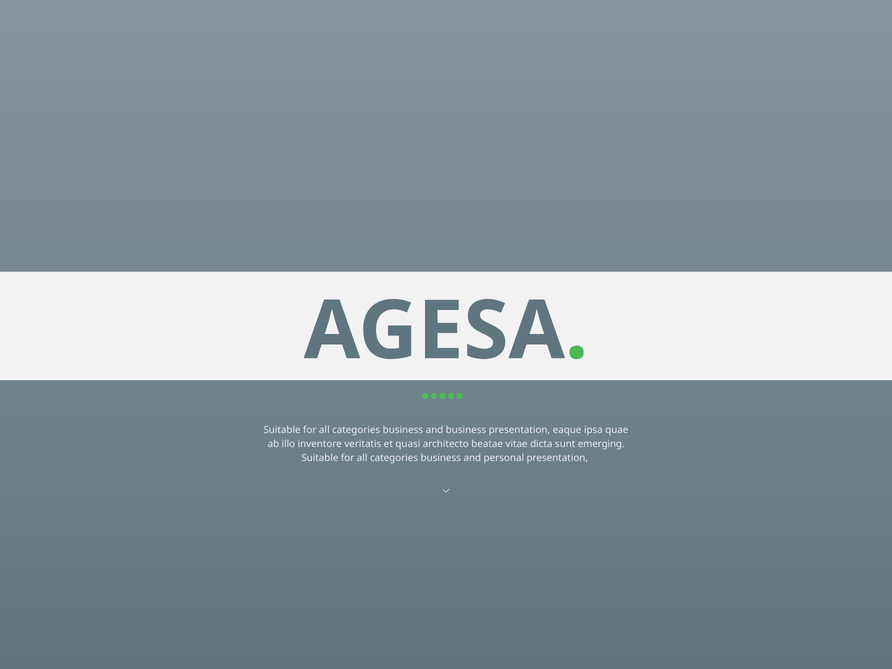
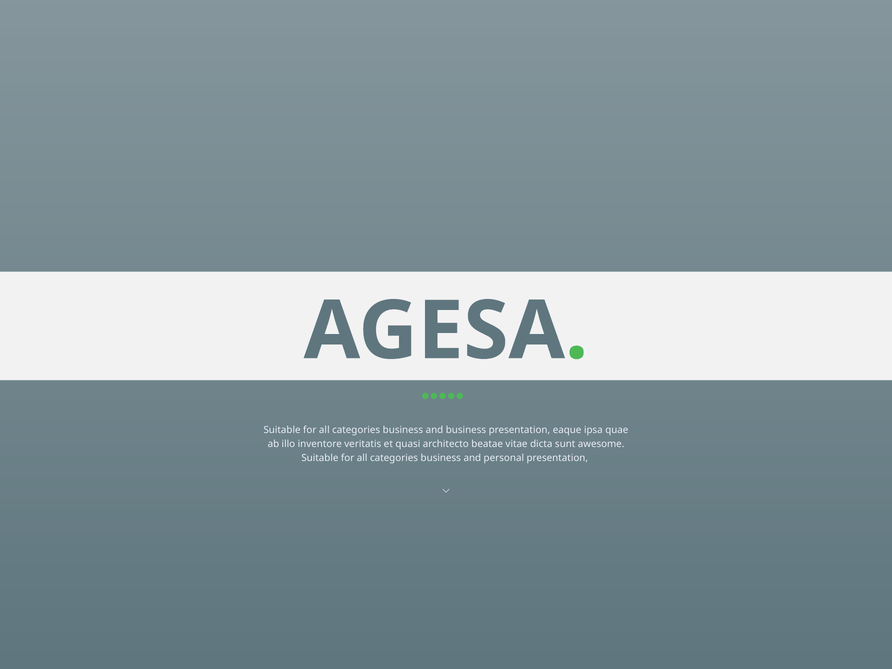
emerging: emerging -> awesome
